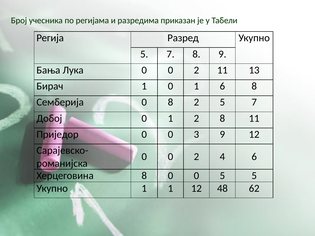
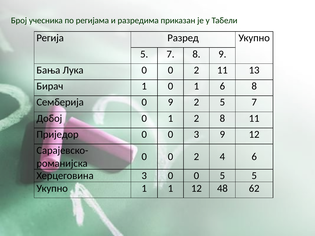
0 8: 8 -> 9
Херцеговина 8: 8 -> 3
